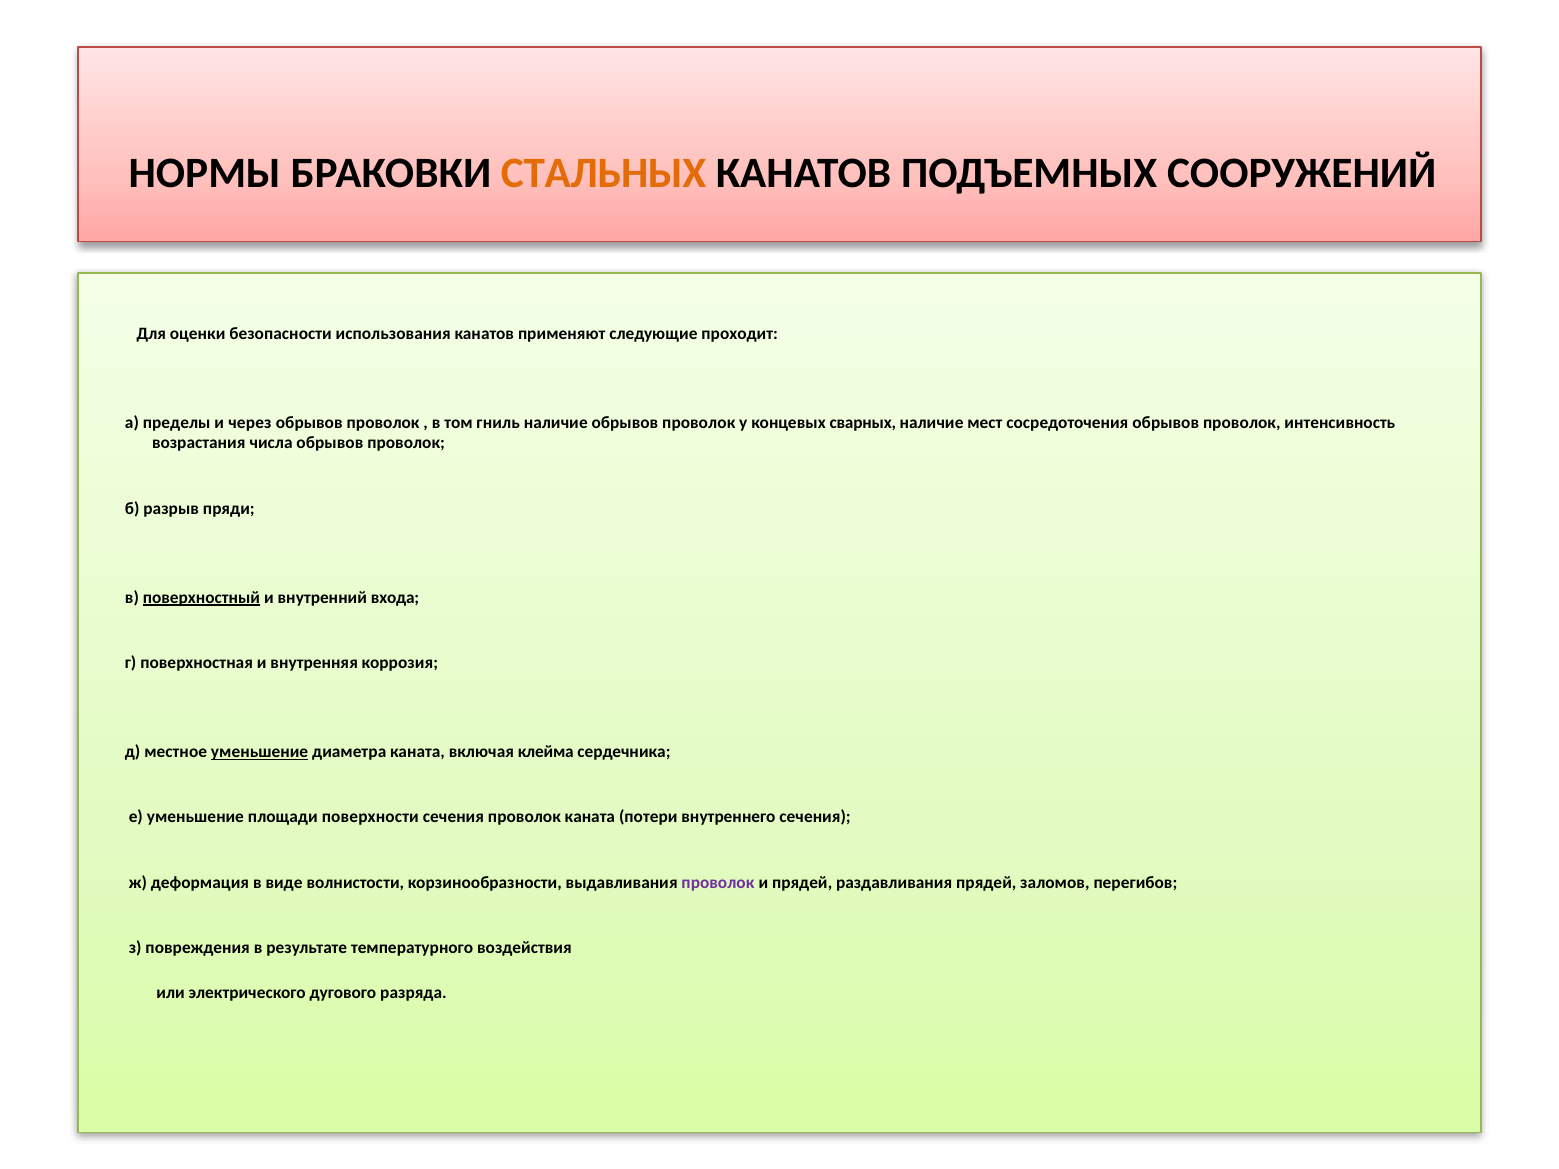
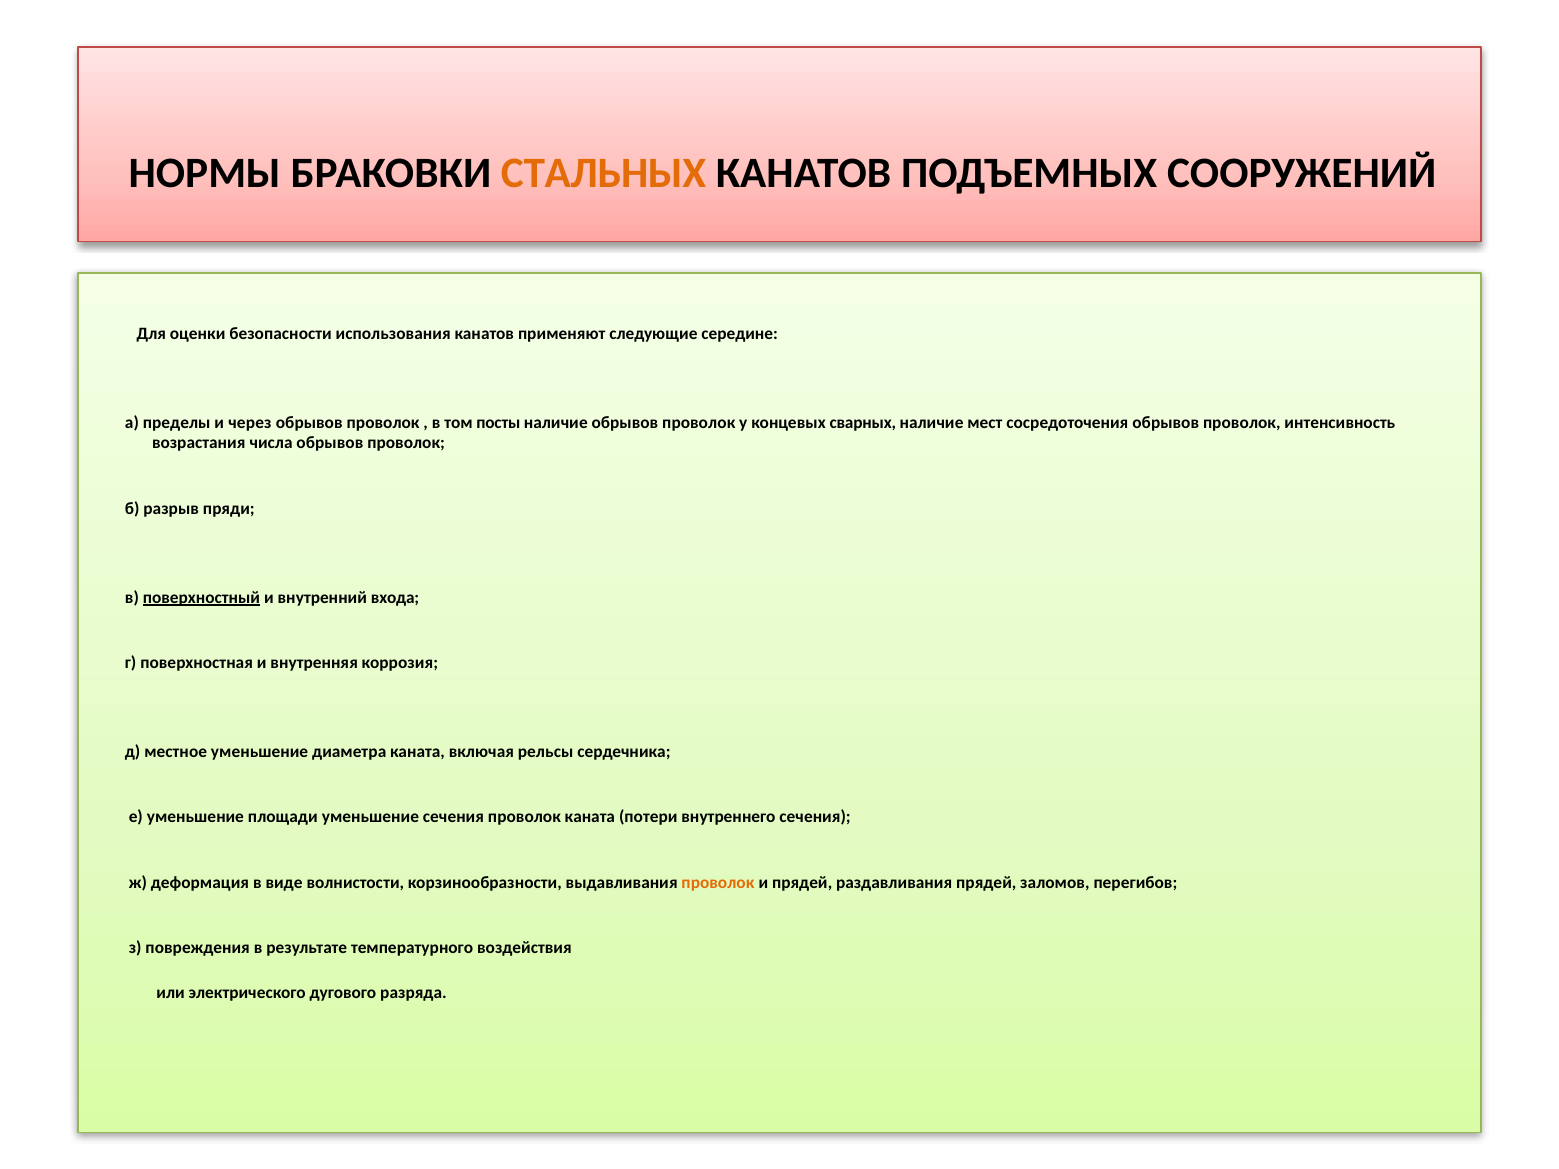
проходит: проходит -> середине
гниль: гниль -> посты
уменьшение at (260, 752) underline: present -> none
клейма: клейма -> рельсы
площади поверхности: поверхности -> уменьшение
проволок at (718, 883) colour: purple -> orange
